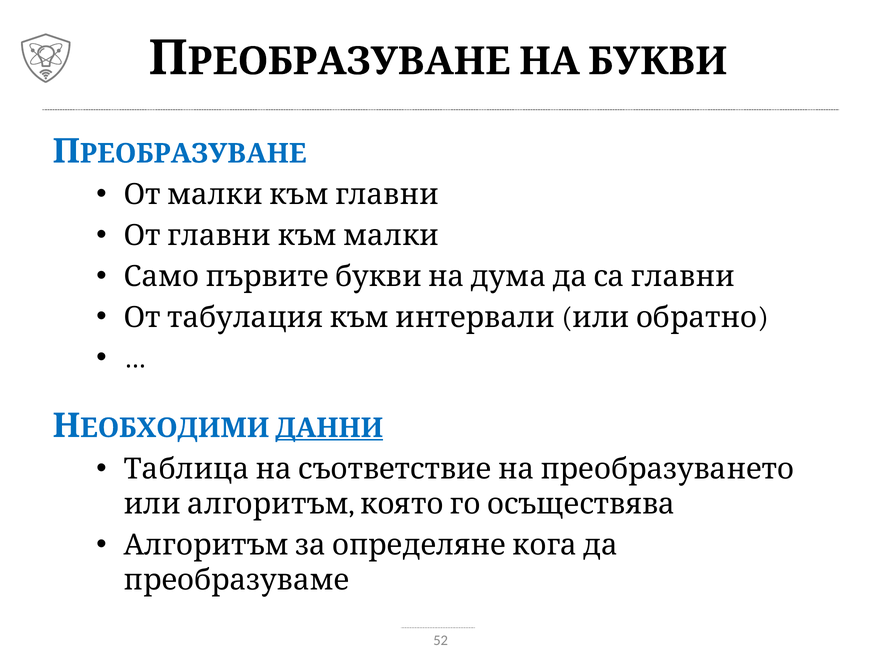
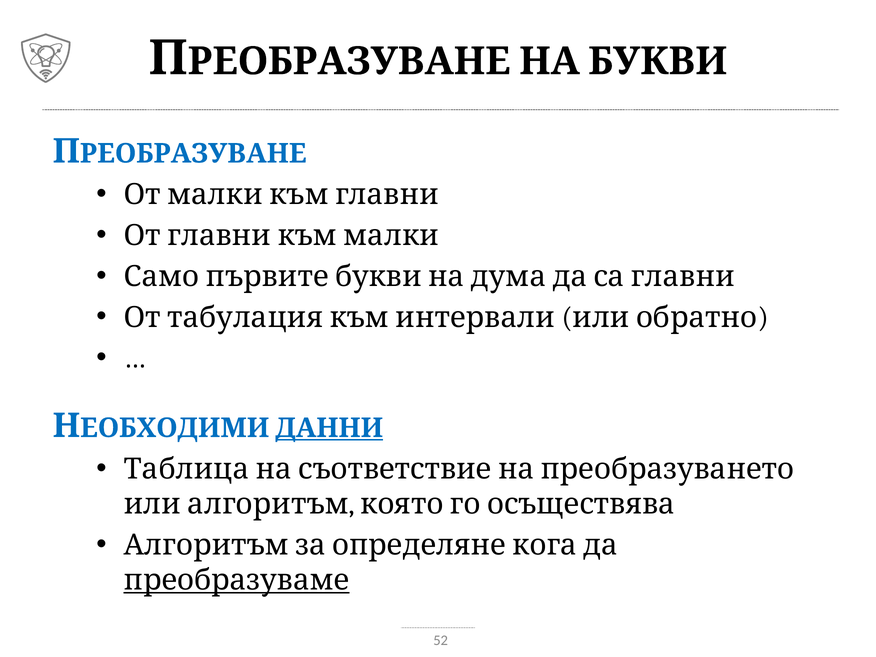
преобразуваме underline: none -> present
